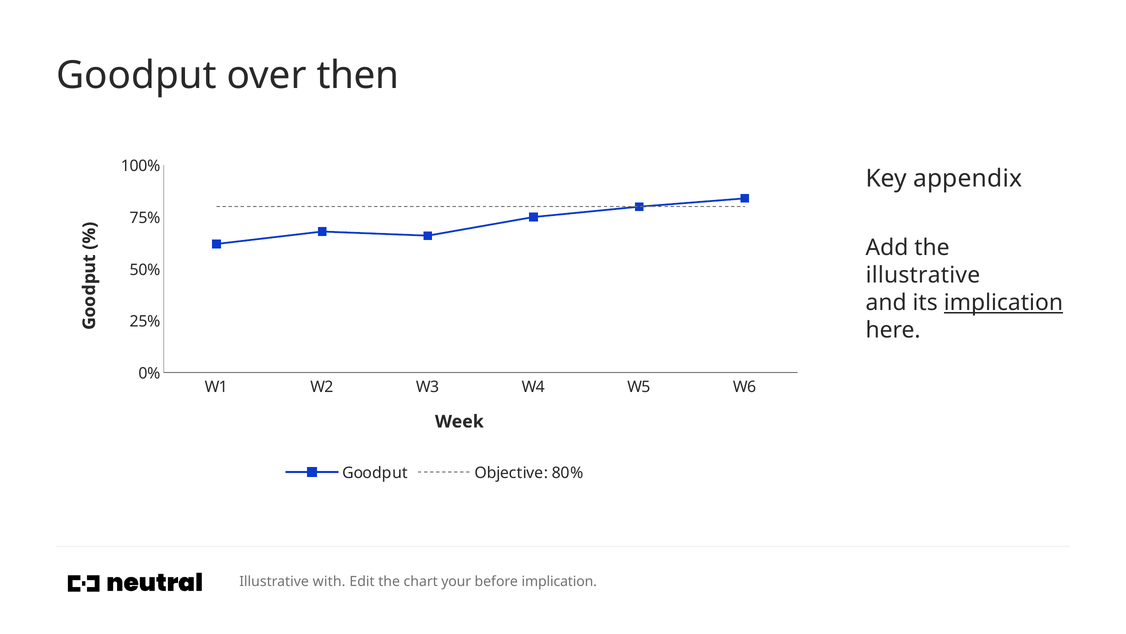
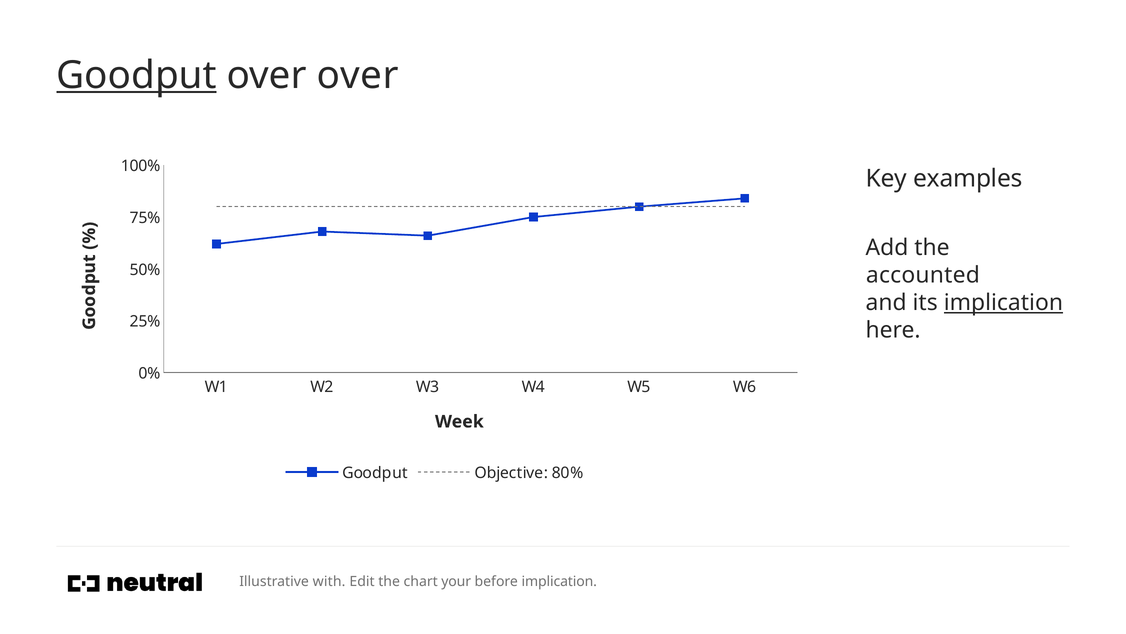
Goodput at (137, 75) underline: none -> present
over then: then -> over
appendix: appendix -> examples
illustrative at (923, 275): illustrative -> accounted
